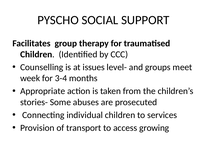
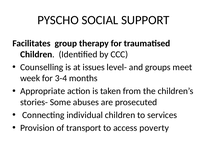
growing: growing -> poverty
